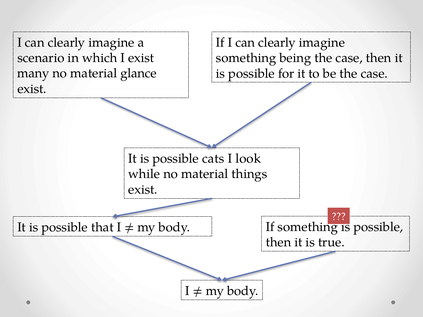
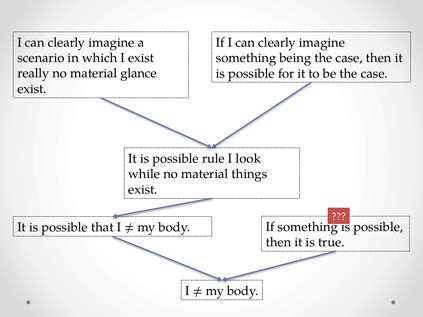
many: many -> really
cats: cats -> rule
